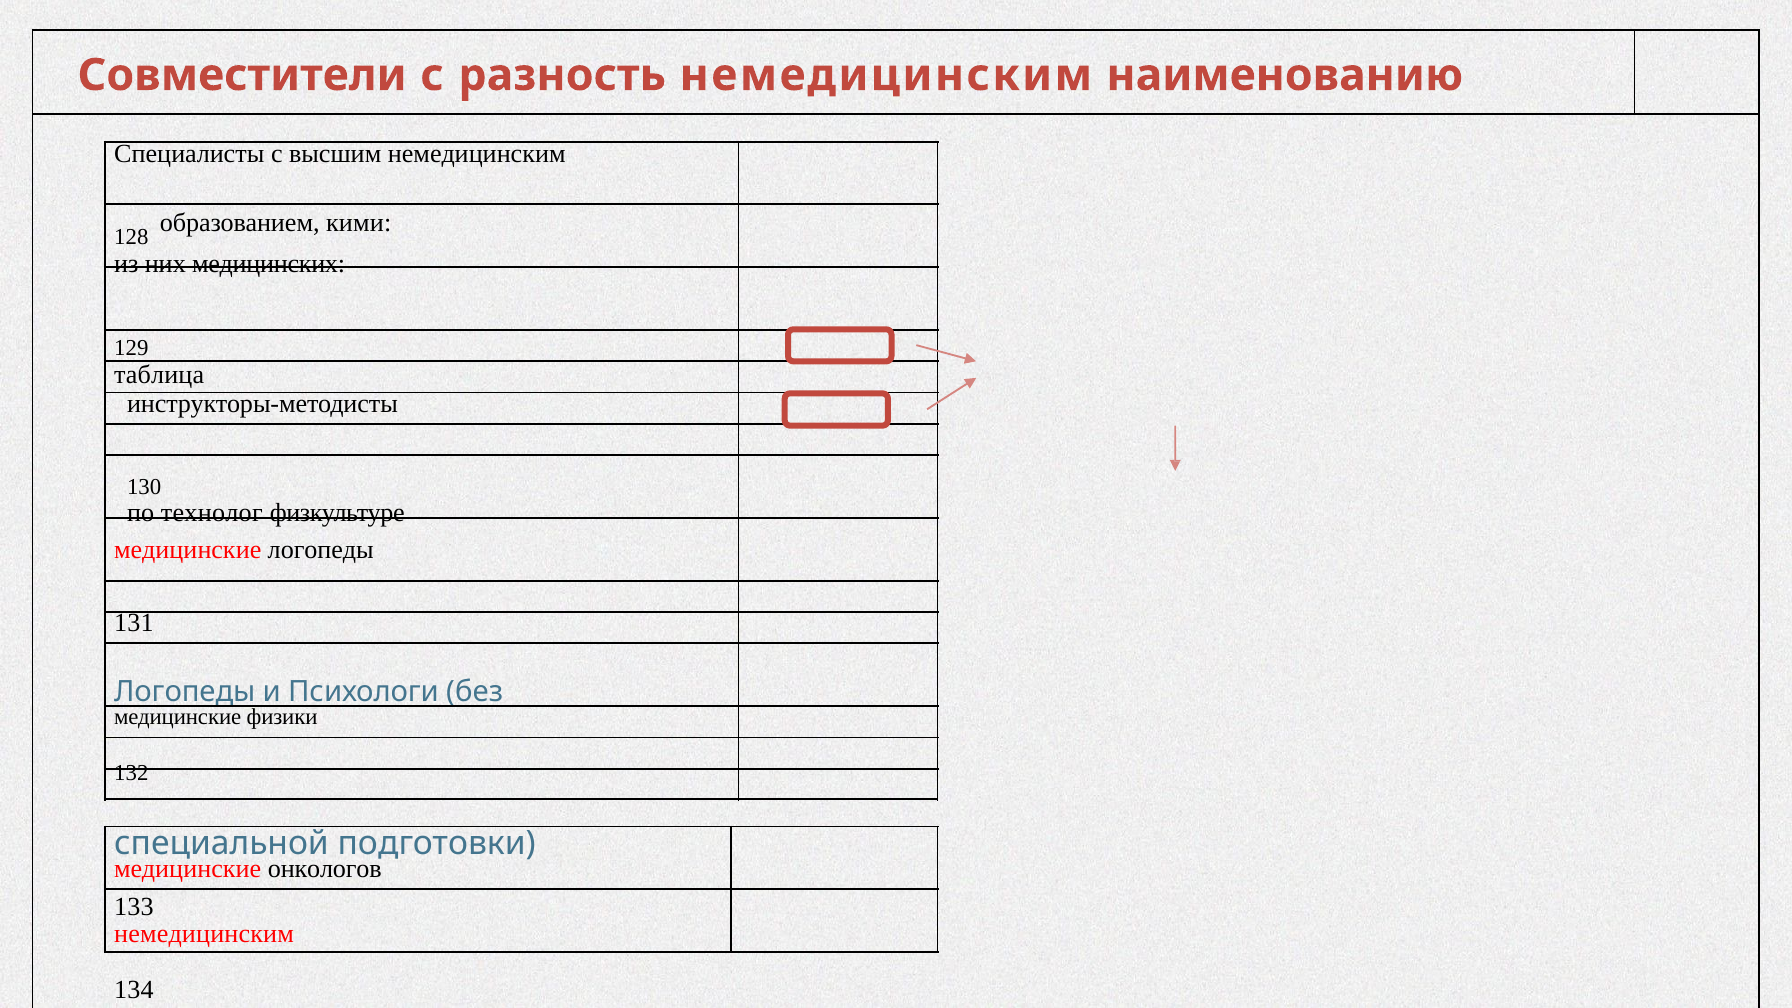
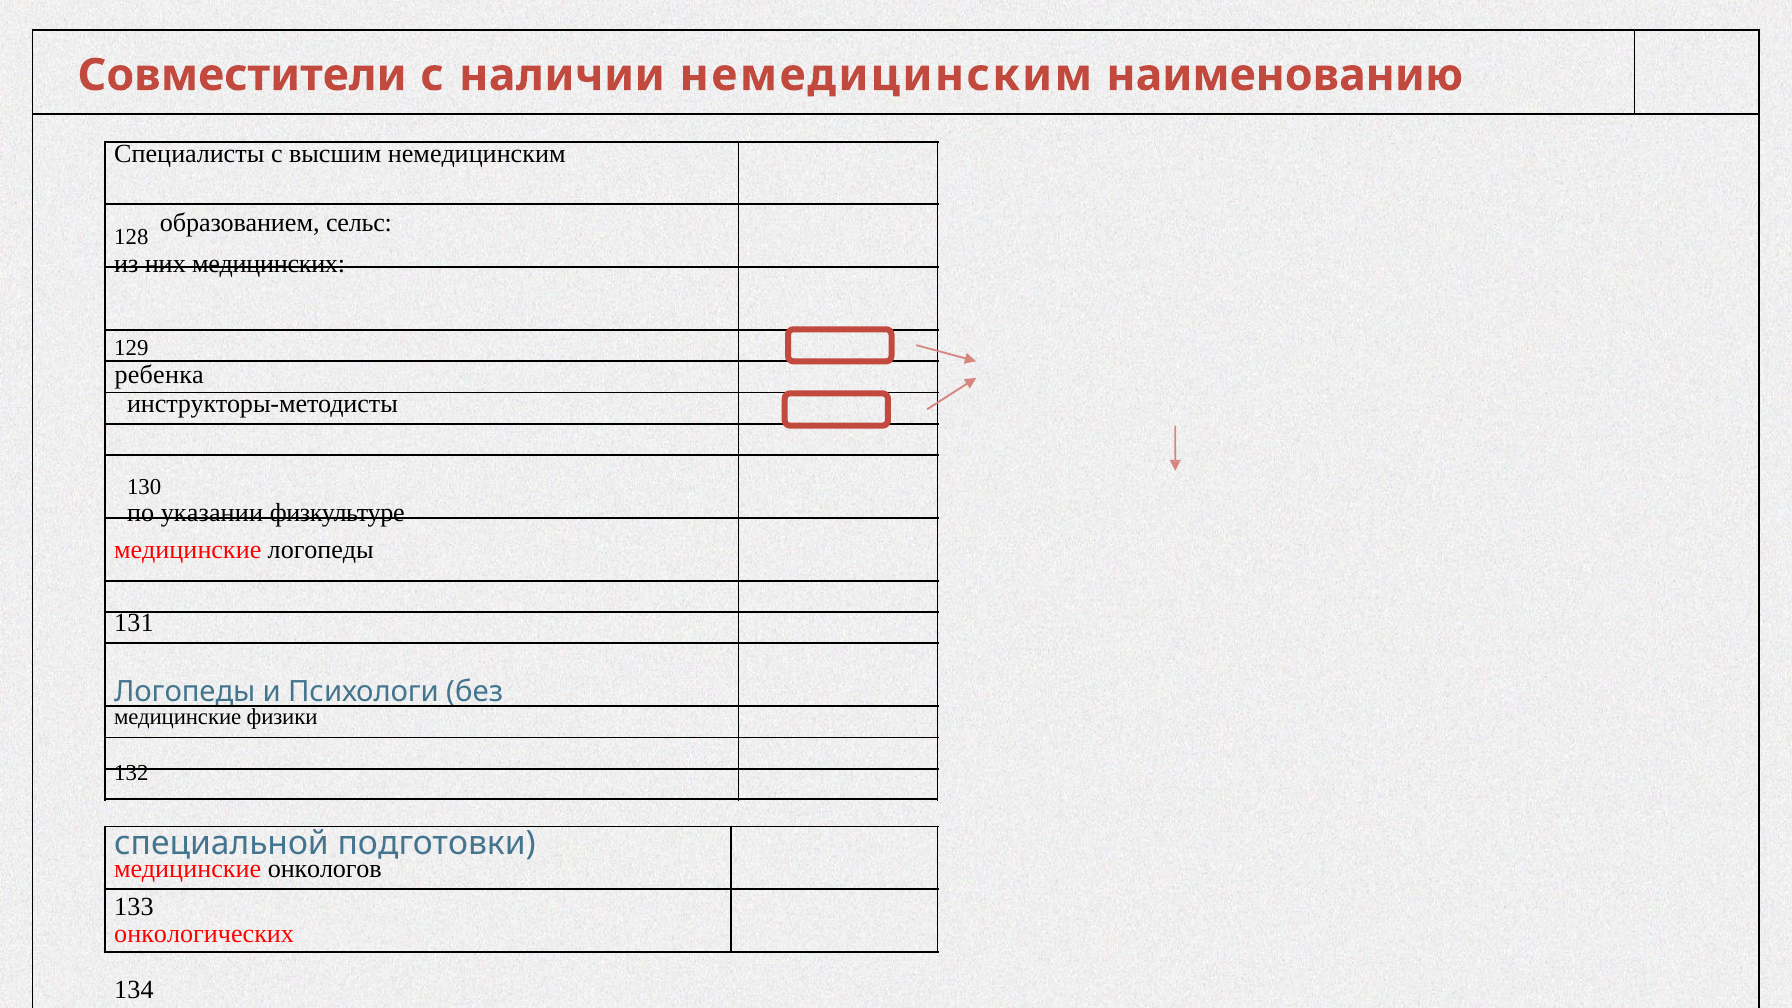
разность: разность -> наличии
кими: кими -> сельс
таблица: таблица -> ребенка
технолог: технолог -> указании
немедицинским at (204, 934): немедицинским -> онкологических
